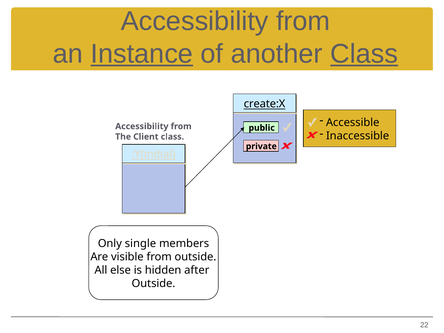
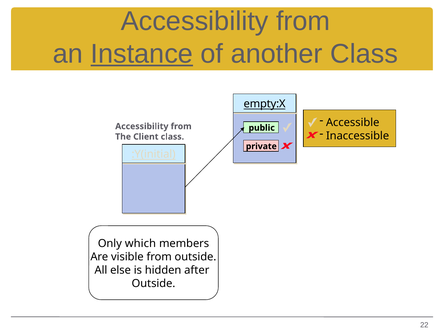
Class at (364, 54) underline: present -> none
create:X: create:X -> empty:X
single: single -> which
